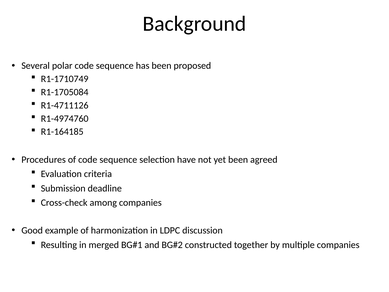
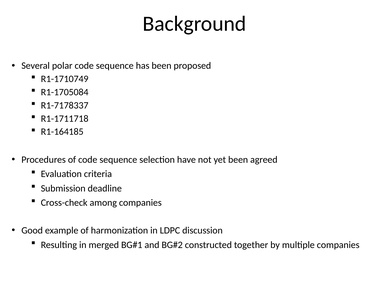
R1-4711126: R1-4711126 -> R1-7178337
R1-4974760: R1-4974760 -> R1-1711718
